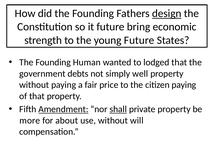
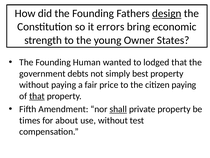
it future: future -> errors
young Future: Future -> Owner
well: well -> best
that at (37, 96) underline: none -> present
Amendment underline: present -> none
more: more -> times
will: will -> test
